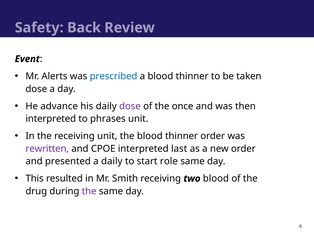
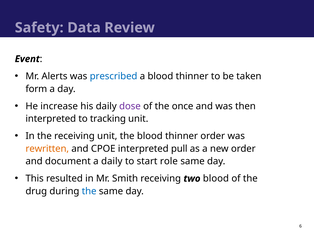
Back: Back -> Data
dose at (36, 89): dose -> form
advance: advance -> increase
phrases: phrases -> tracking
rewritten colour: purple -> orange
last: last -> pull
presented: presented -> document
the at (89, 191) colour: purple -> blue
